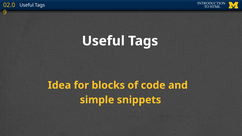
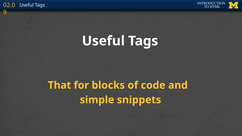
Idea: Idea -> That
